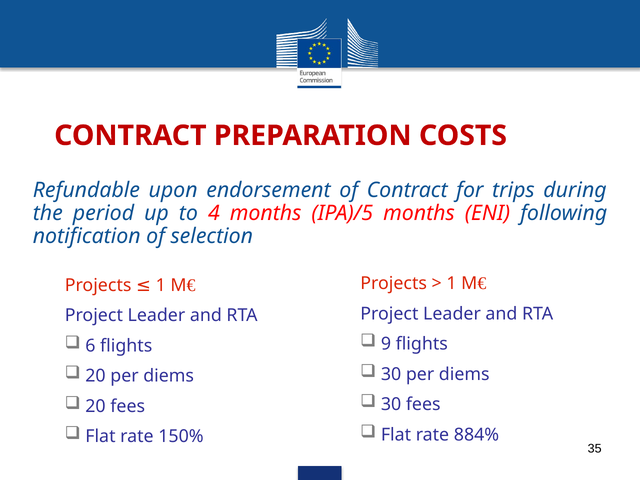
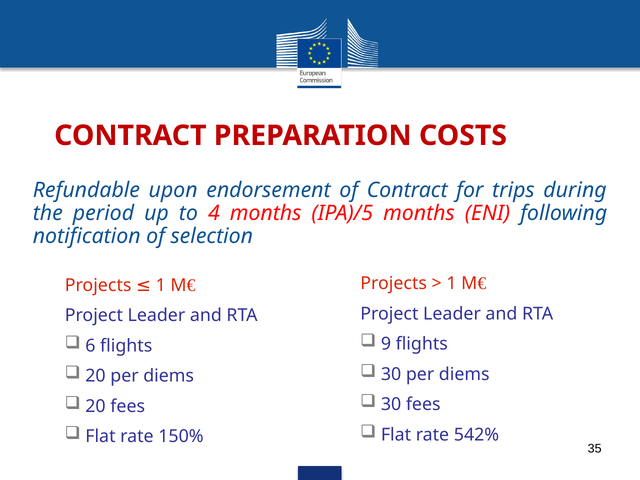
884%: 884% -> 542%
